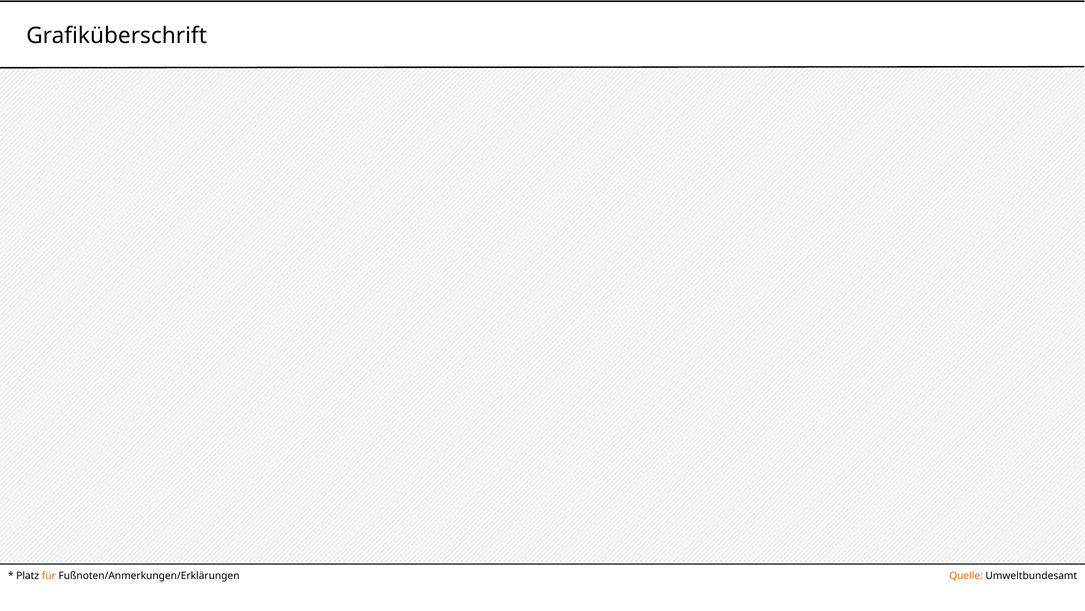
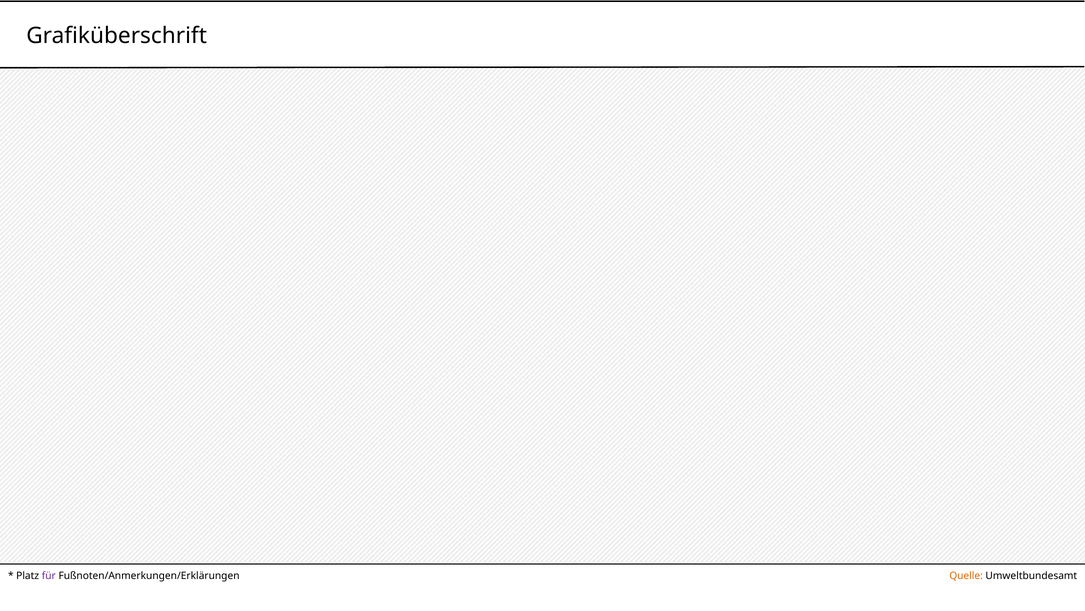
für colour: orange -> purple
